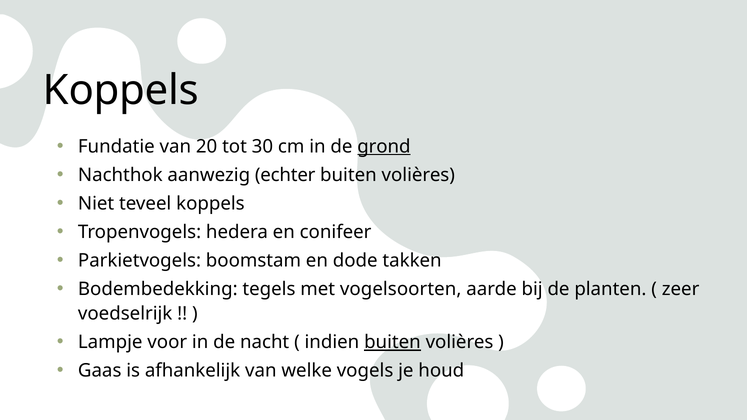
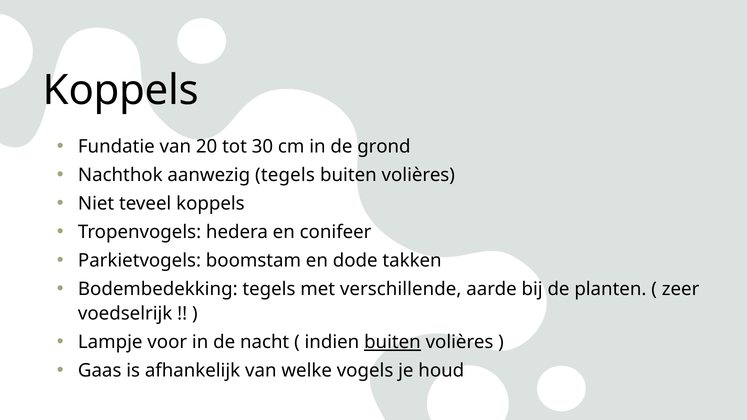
grond underline: present -> none
aanwezig echter: echter -> tegels
vogelsoorten: vogelsoorten -> verschillende
